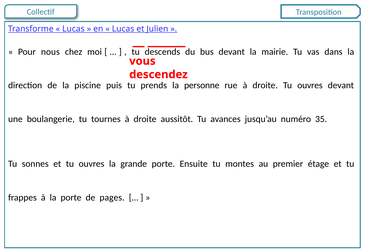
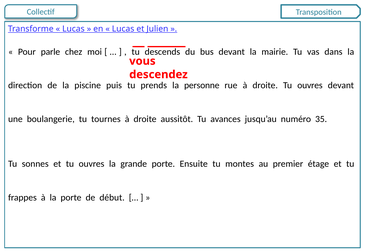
nous: nous -> parle
pages: pages -> début
